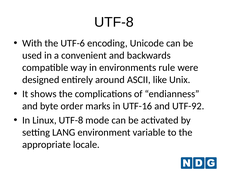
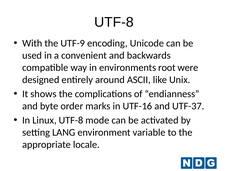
UTF-6: UTF-6 -> UTF-9
rule: rule -> root
UTF-92: UTF-92 -> UTF-37
